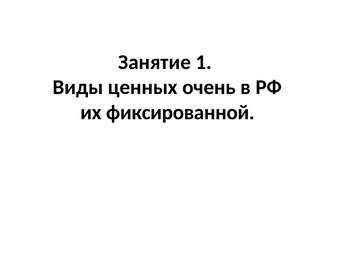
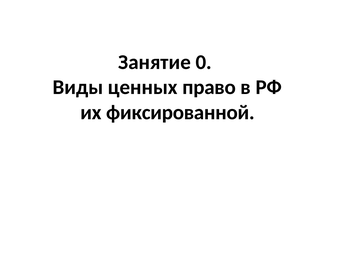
1: 1 -> 0
очень: очень -> право
